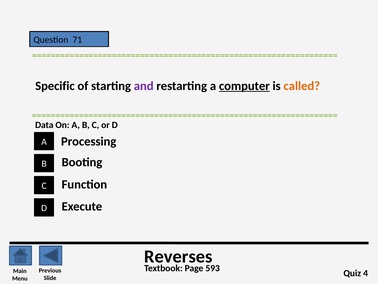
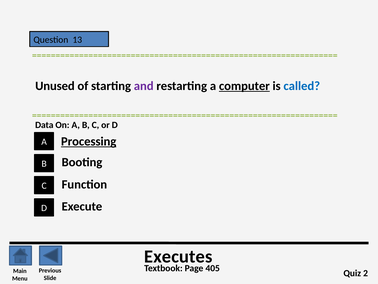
71: 71 -> 13
Specific: Specific -> Unused
called colour: orange -> blue
Processing underline: none -> present
Reverses: Reverses -> Executes
593: 593 -> 405
4: 4 -> 2
